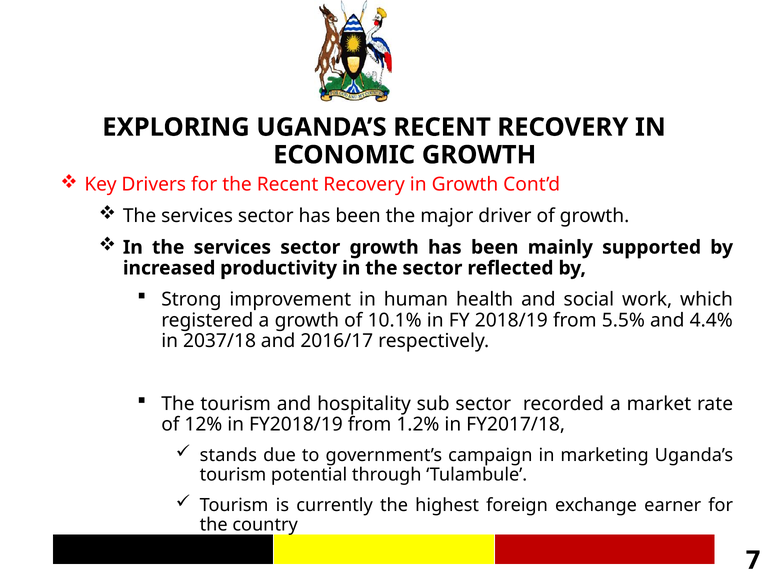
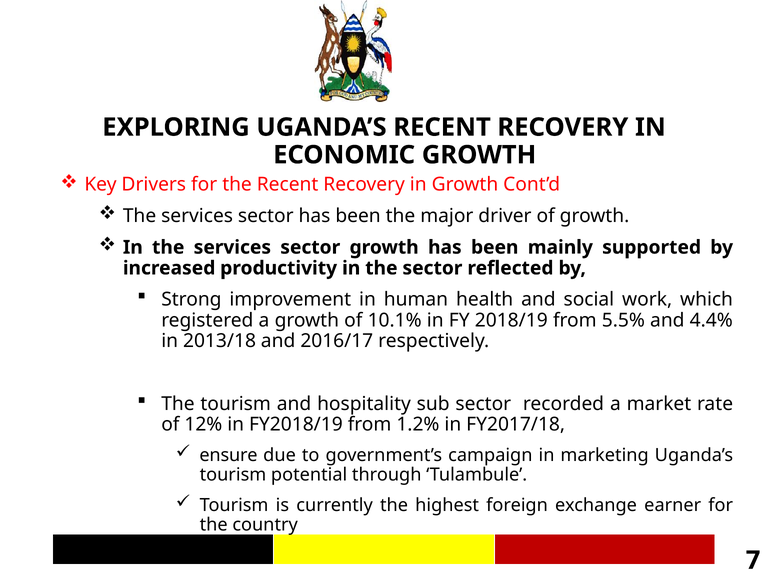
2037/18: 2037/18 -> 2013/18
stands: stands -> ensure
